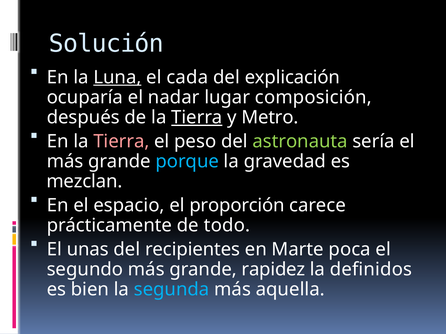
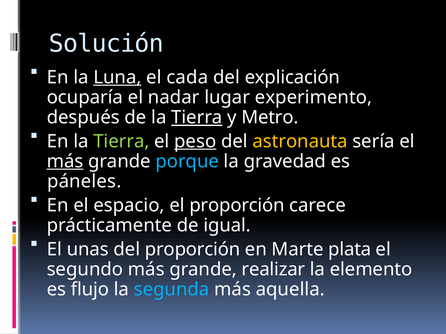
composición: composición -> experimento
Tierra at (121, 141) colour: pink -> light green
peso underline: none -> present
astronauta colour: light green -> yellow
más at (65, 162) underline: none -> present
mezclan: mezclan -> páneles
todo: todo -> igual
del recipientes: recipientes -> proporción
poca: poca -> plata
rapidez: rapidez -> realizar
definidos: definidos -> elemento
bien: bien -> flujo
